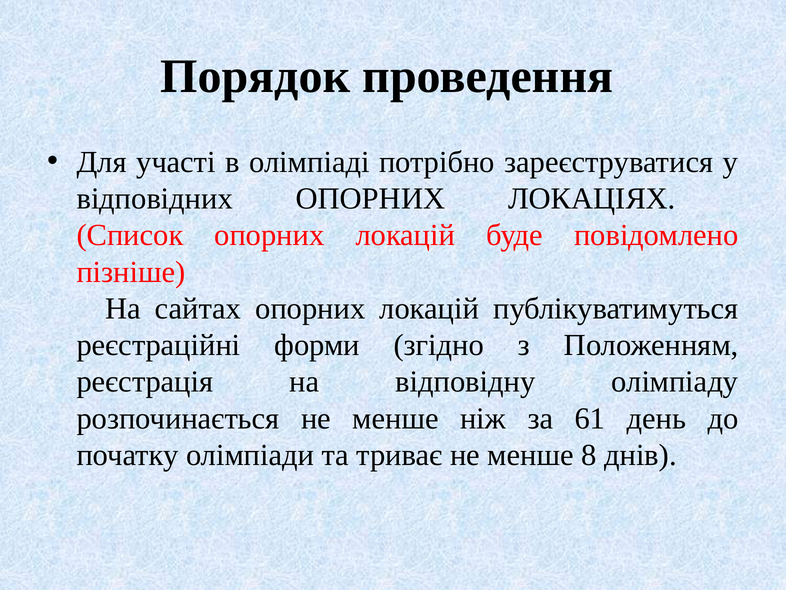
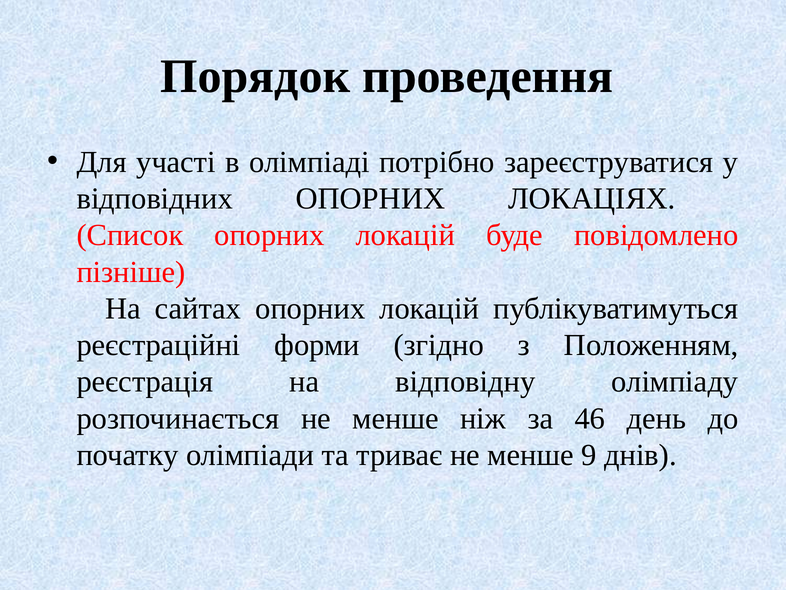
61: 61 -> 46
8: 8 -> 9
